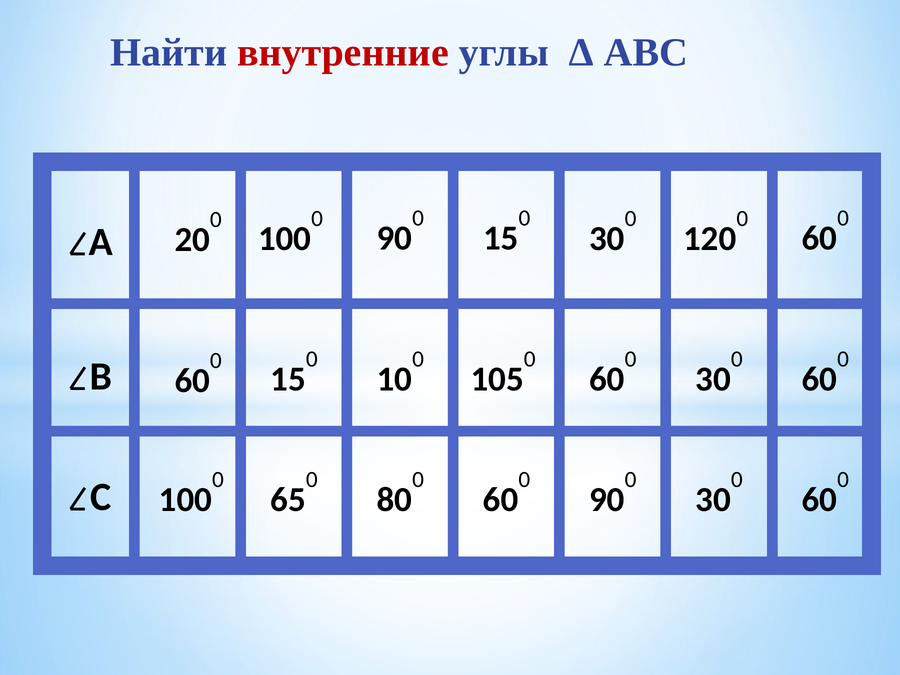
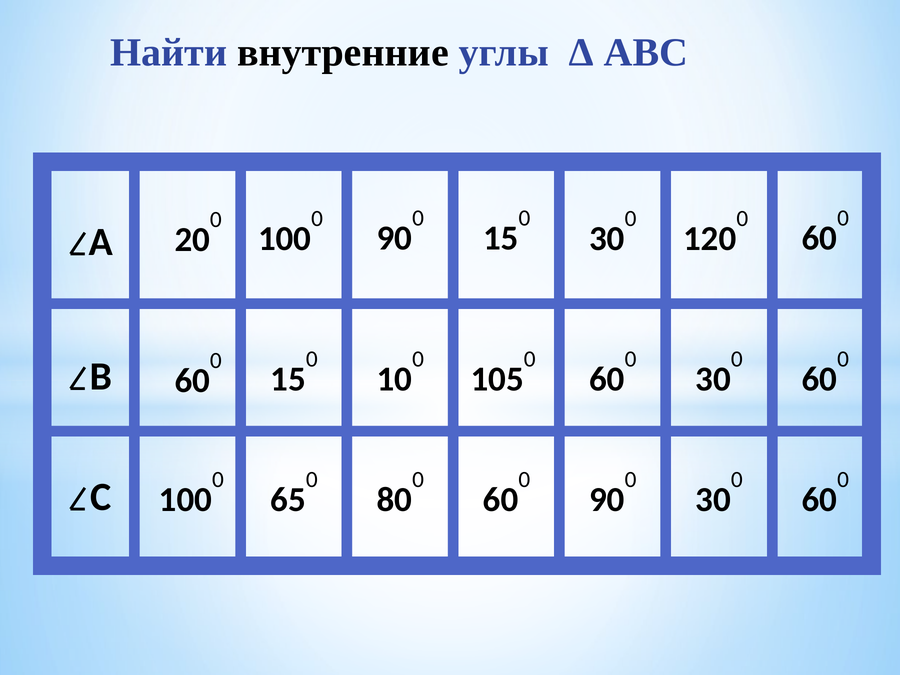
внутренние colour: red -> black
